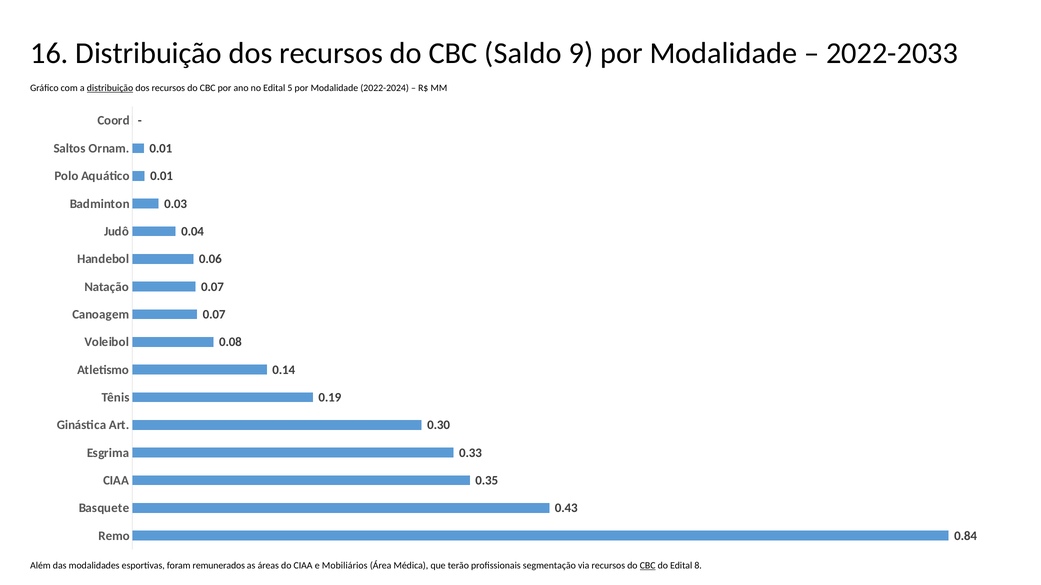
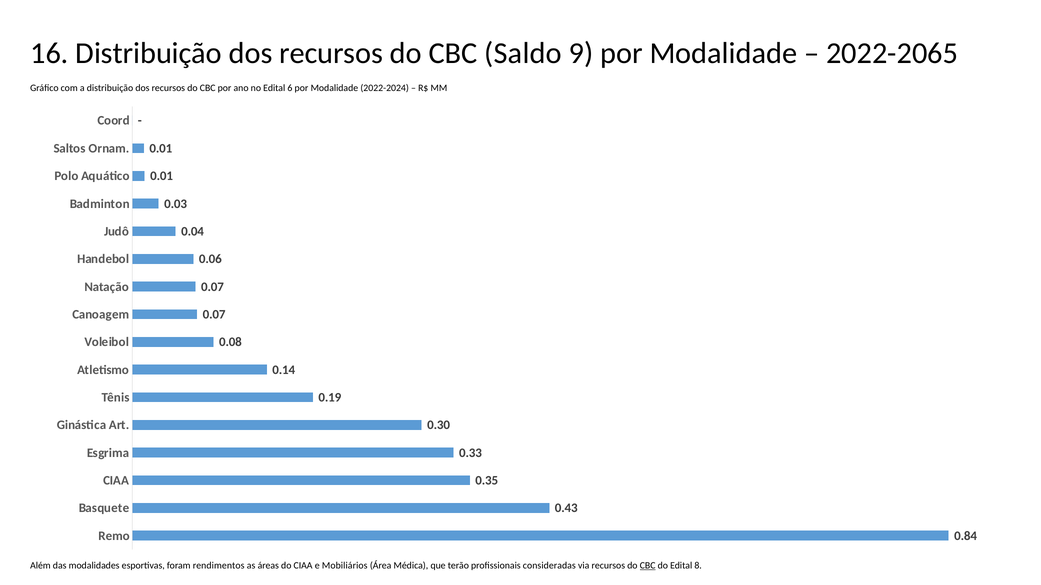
2022-2033: 2022-2033 -> 2022-2065
distribuição at (110, 88) underline: present -> none
5: 5 -> 6
remunerados: remunerados -> rendimentos
segmentação: segmentação -> consideradas
